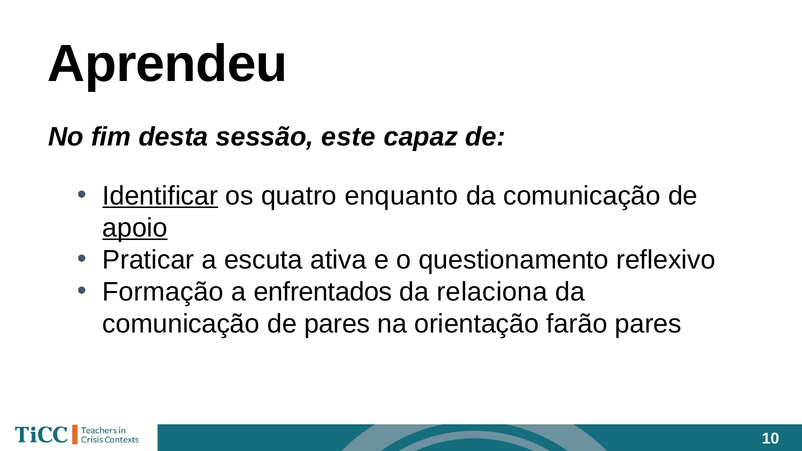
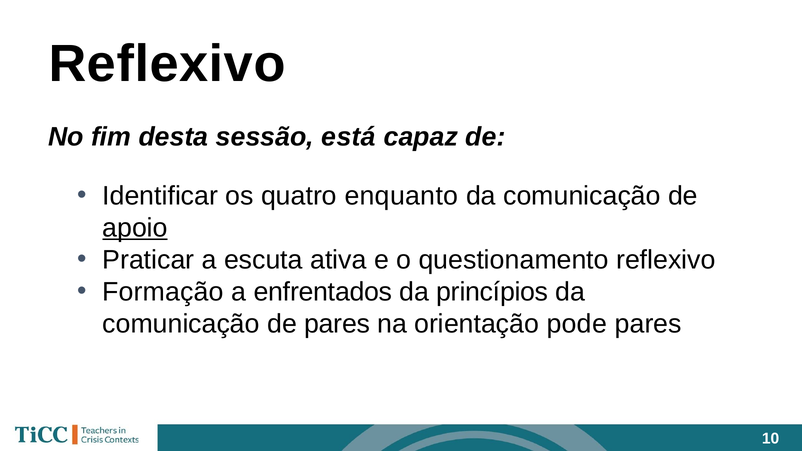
Aprendeu at (168, 64): Aprendeu -> Reflexivo
este: este -> está
Identificar underline: present -> none
relaciona: relaciona -> princípios
farão: farão -> pode
